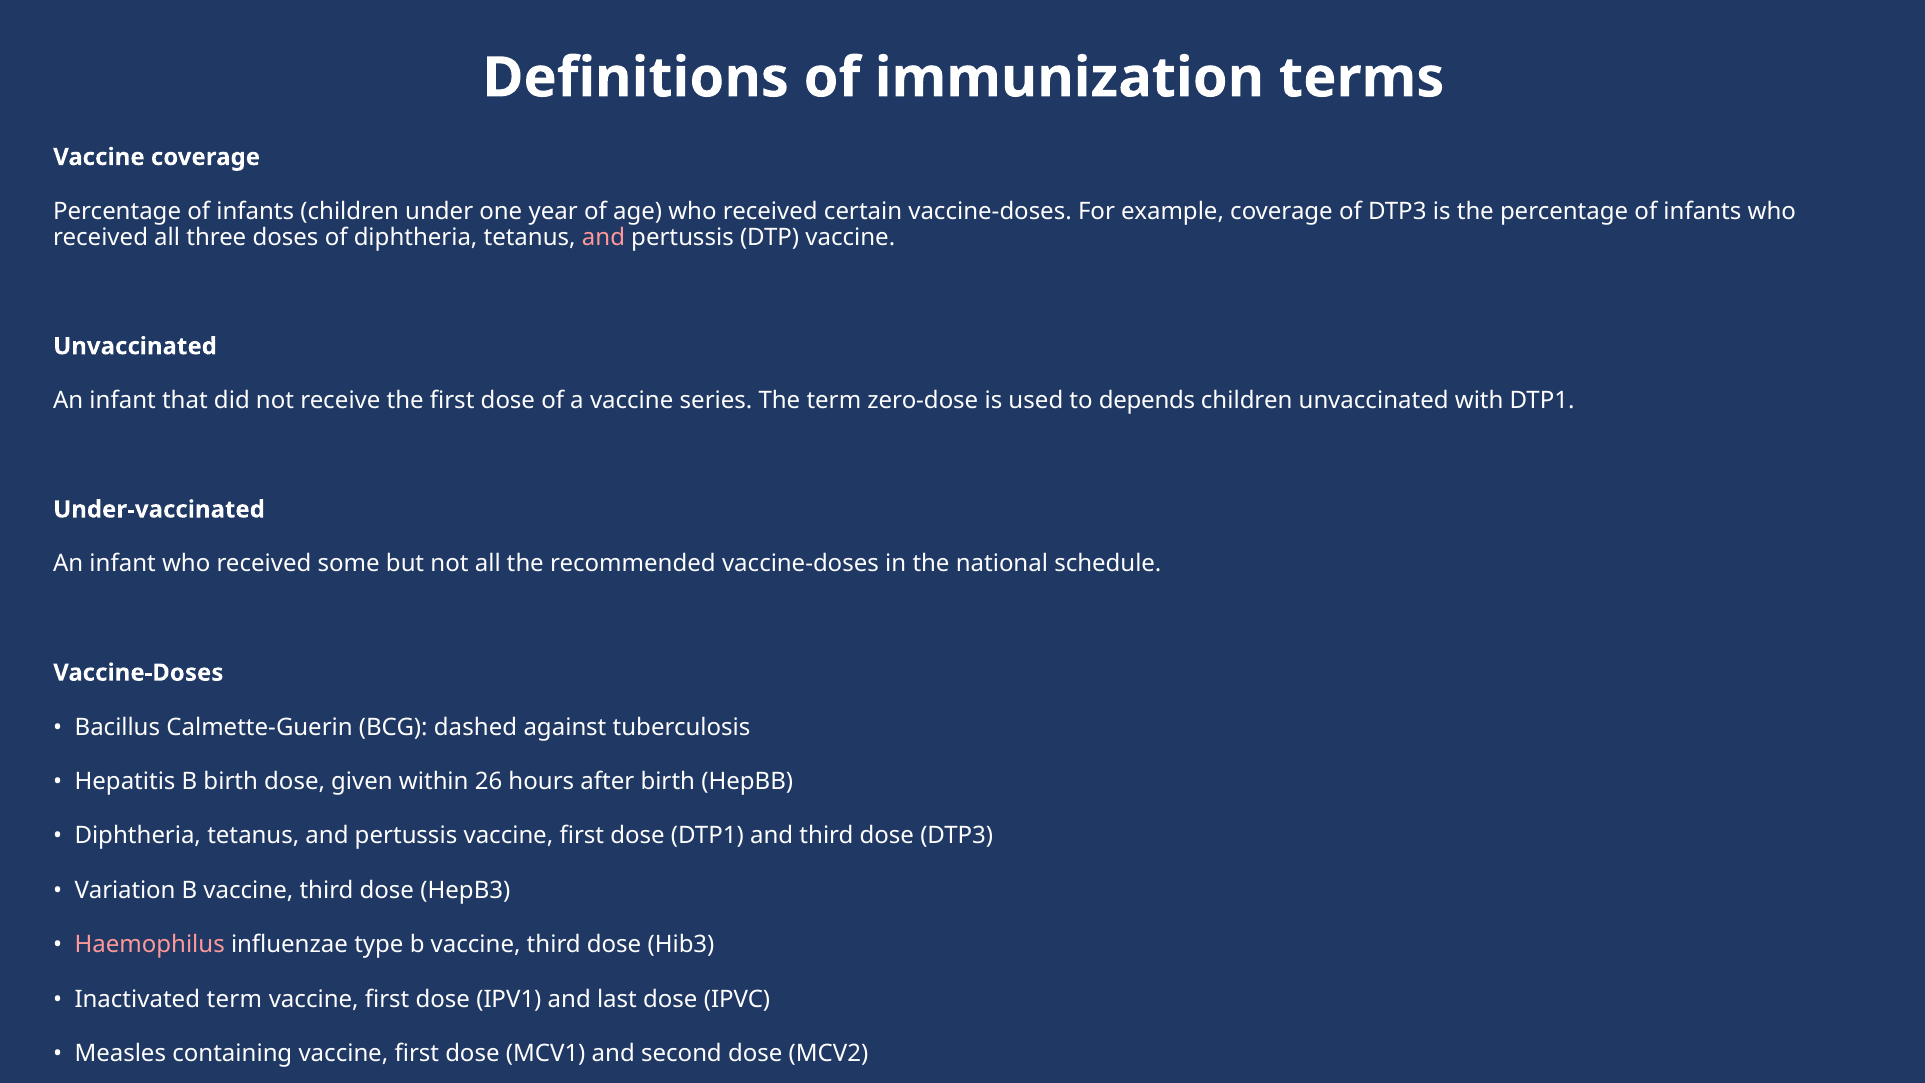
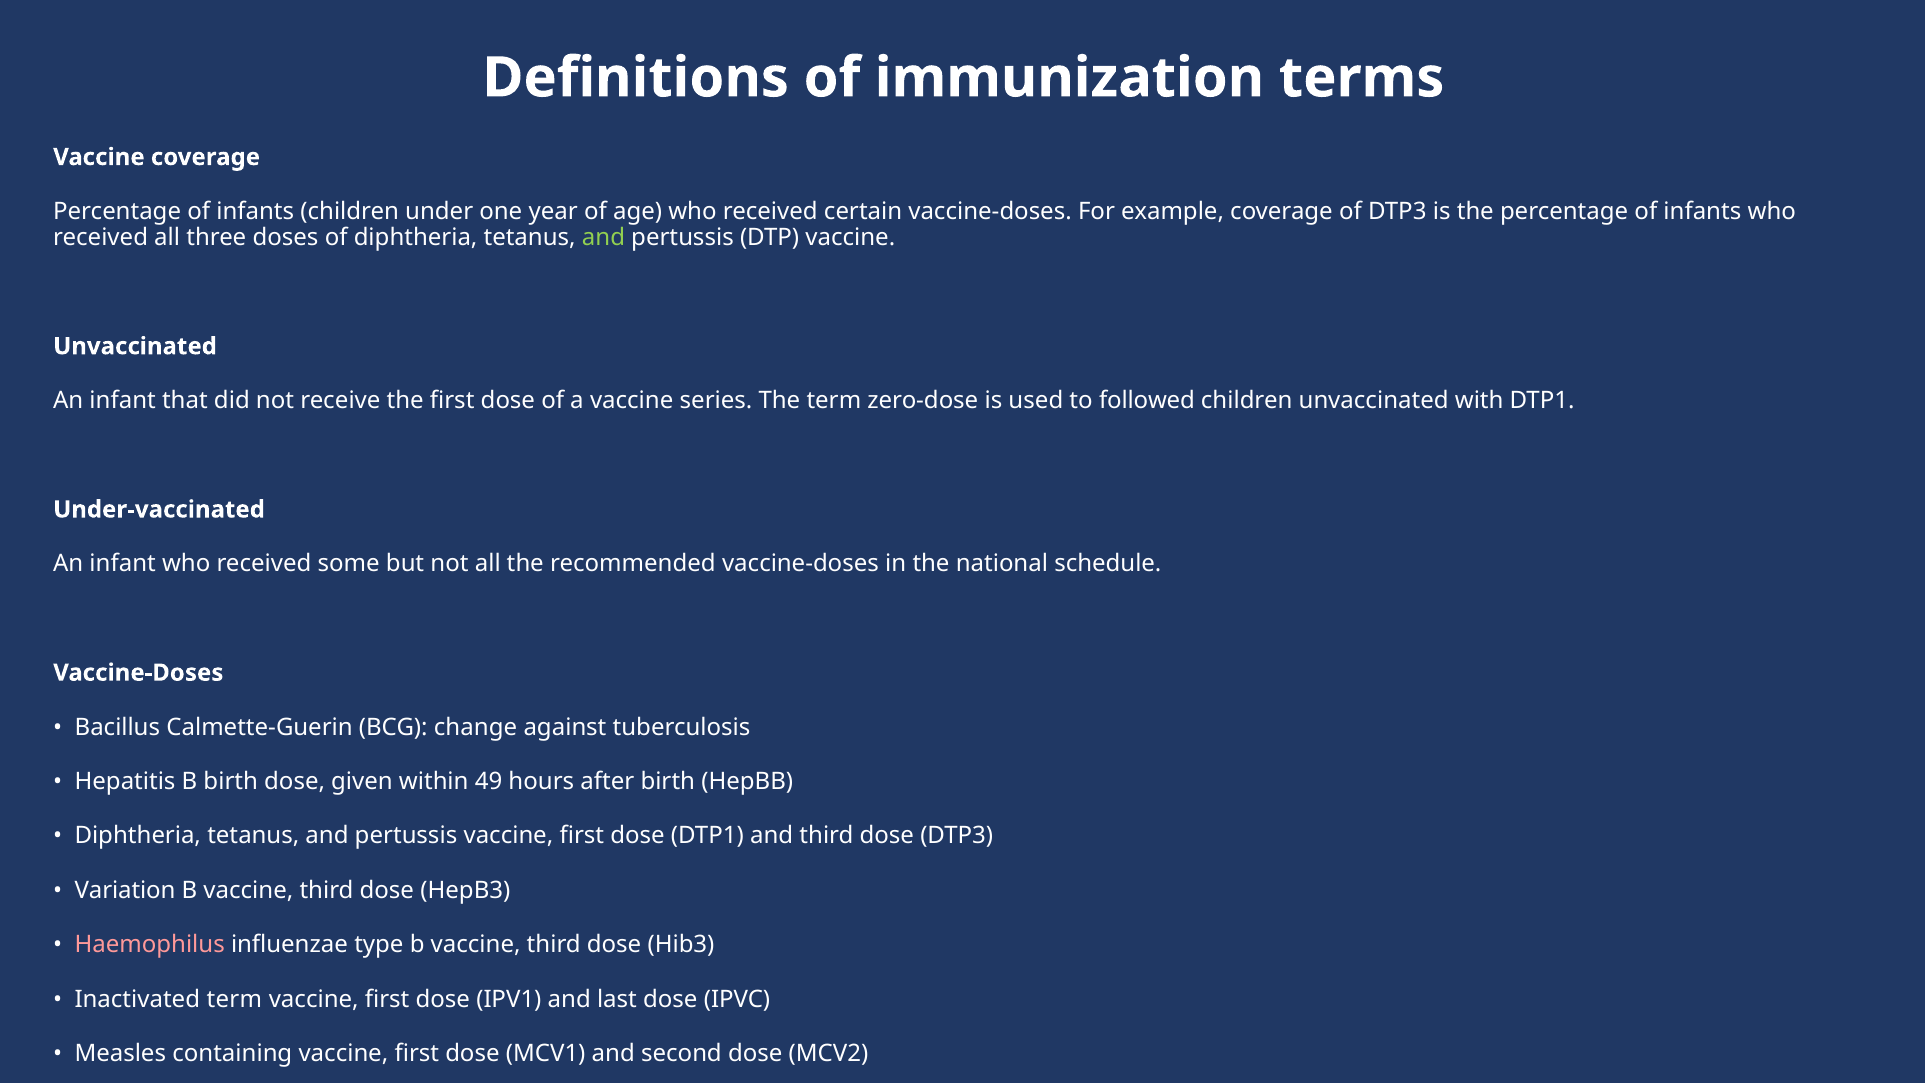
and at (604, 238) colour: pink -> light green
depends: depends -> followed
dashed: dashed -> change
26: 26 -> 49
